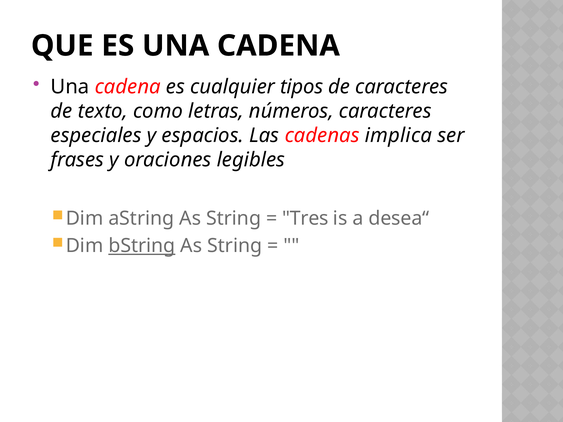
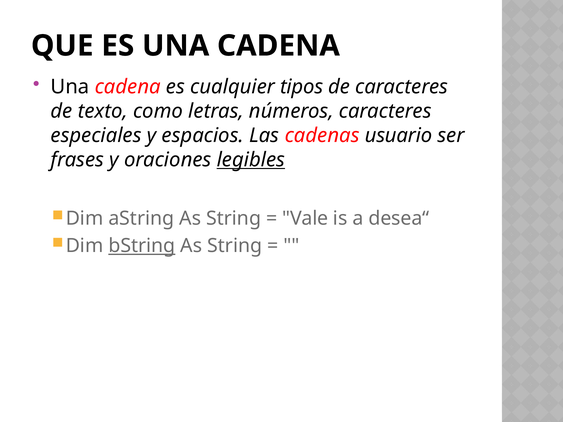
implica: implica -> usuario
legibles underline: none -> present
Tres: Tres -> Vale
